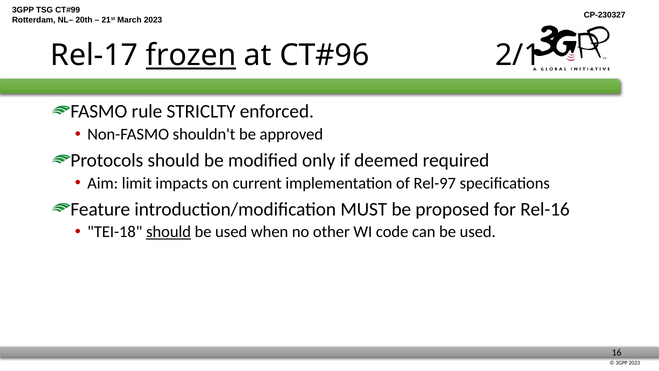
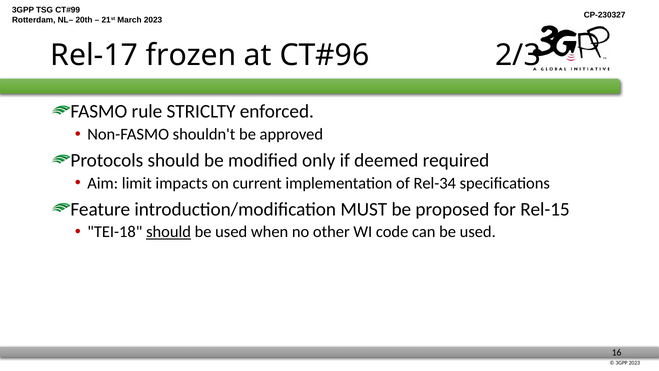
frozen underline: present -> none
2/1: 2/1 -> 2/3
Rel-97: Rel-97 -> Rel-34
Rel-16: Rel-16 -> Rel-15
